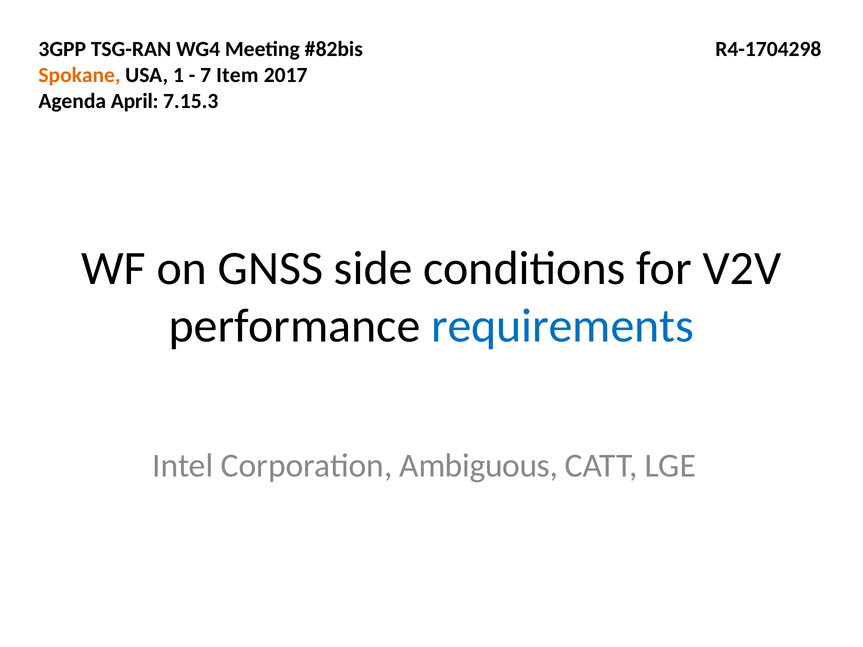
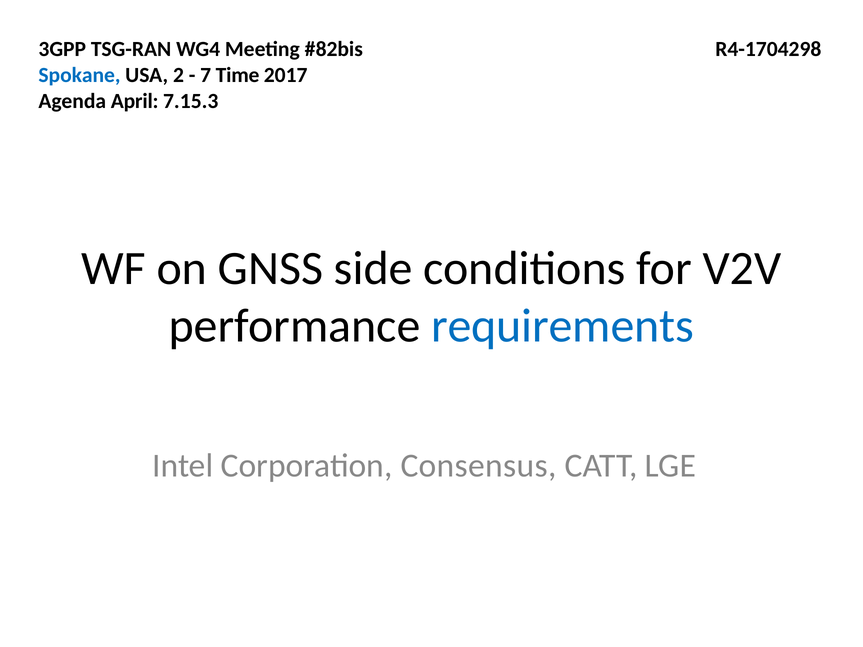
Spokane colour: orange -> blue
1: 1 -> 2
Item: Item -> Time
Ambiguous: Ambiguous -> Consensus
